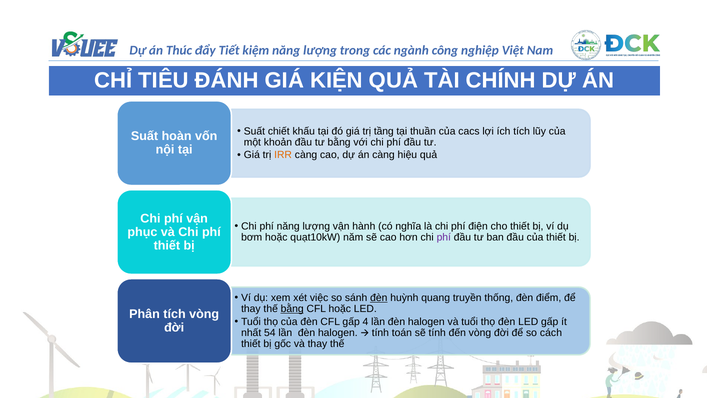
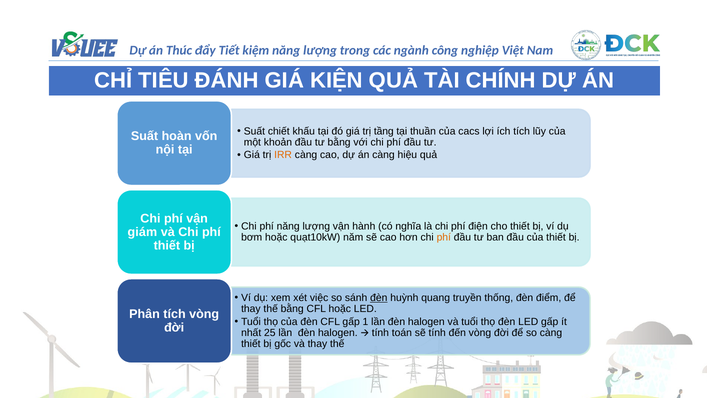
phục: phục -> giám
phí at (444, 237) colour: purple -> orange
bằng at (292, 309) underline: present -> none
4: 4 -> 1
54: 54 -> 25
so cách: cách -> càng
